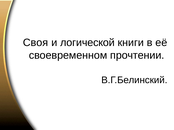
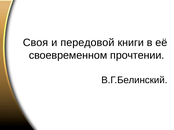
логической: логической -> передовой
